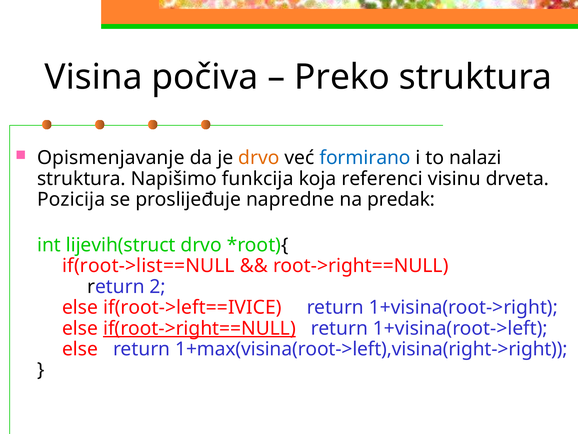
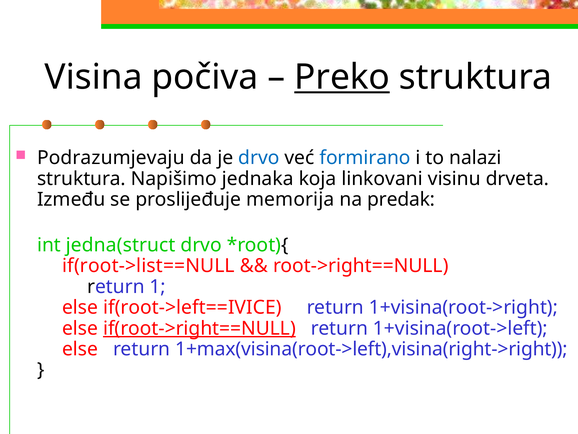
Preko underline: none -> present
Opismenjavanje: Opismenjavanje -> Podrazumjevaju
drvo at (259, 158) colour: orange -> blue
funkcija: funkcija -> jednaka
referenci: referenci -> linkovani
Pozicija: Pozicija -> Između
napredne: napredne -> memorija
lijevih(struct: lijevih(struct -> jedna(struct
2: 2 -> 1
